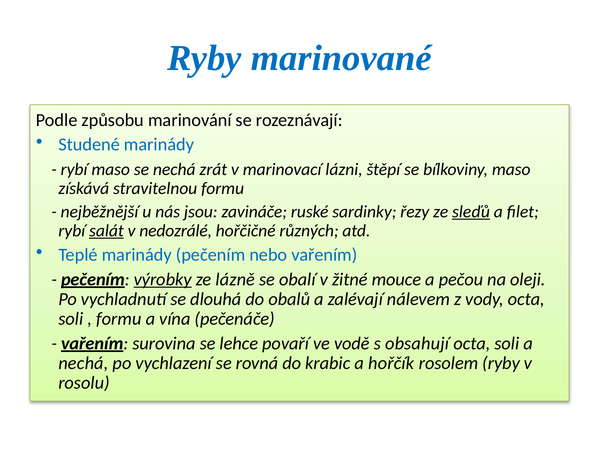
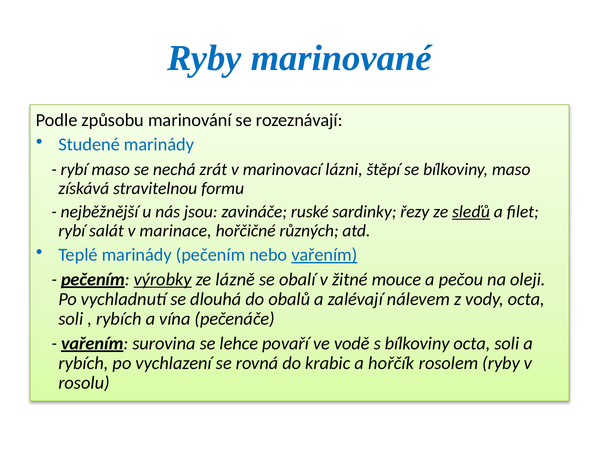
salát underline: present -> none
nedozrálé: nedozrálé -> marinace
vařením at (324, 255) underline: none -> present
formu at (119, 319): formu -> rybích
s obsahují: obsahují -> bílkoviny
nechá at (83, 363): nechá -> rybích
